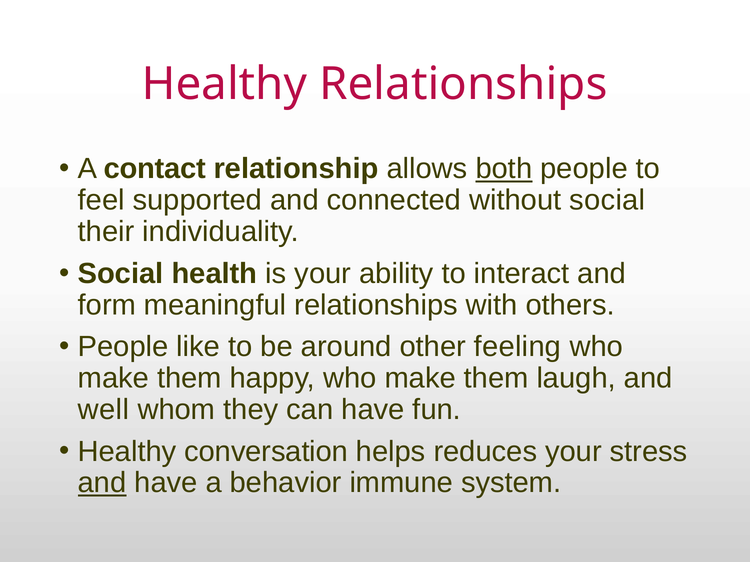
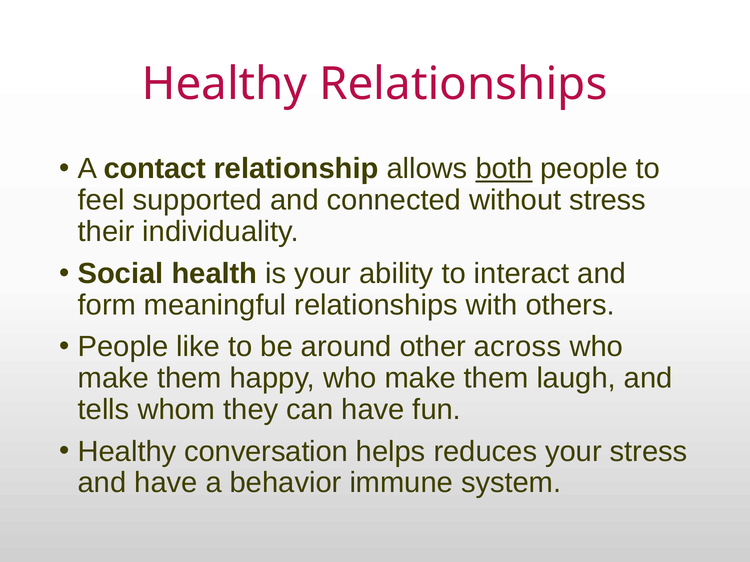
without social: social -> stress
feeling: feeling -> across
well: well -> tells
and at (102, 483) underline: present -> none
